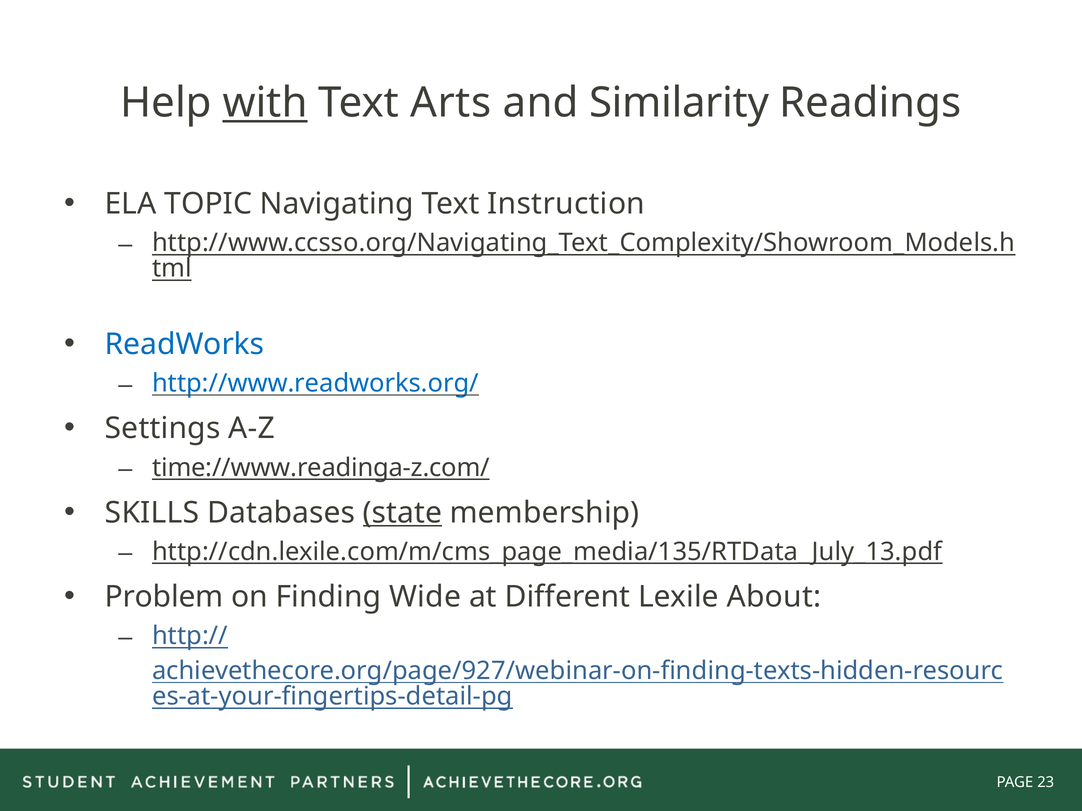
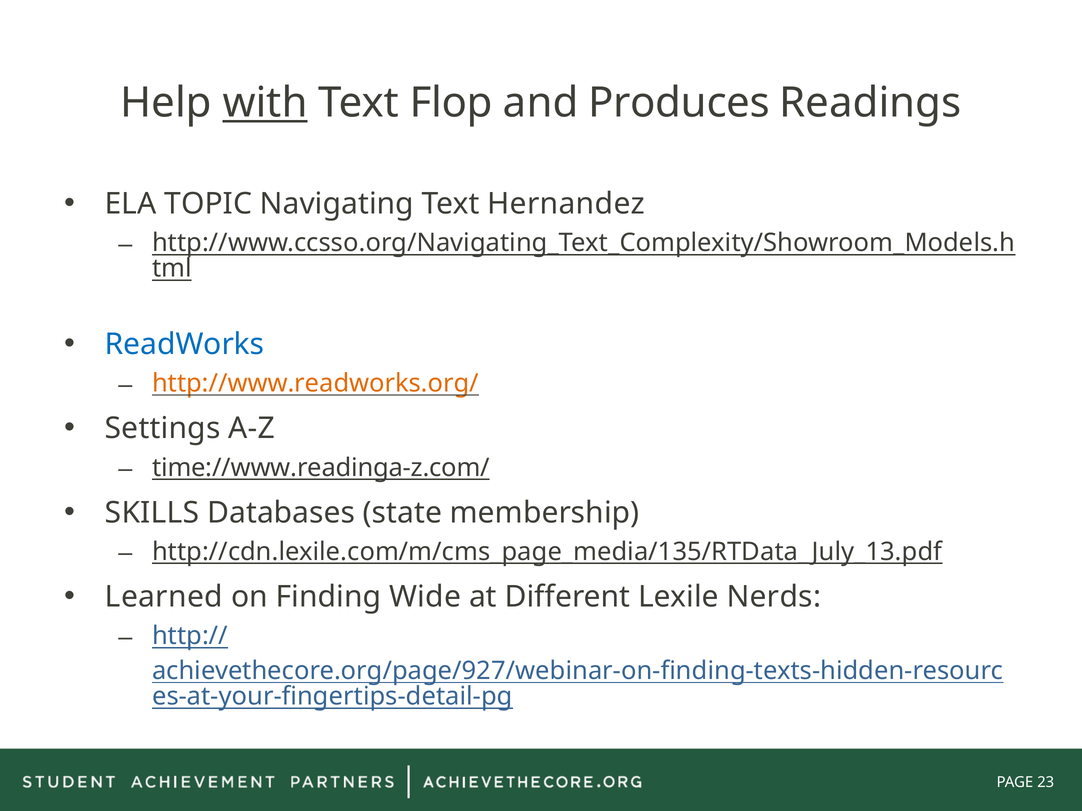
Arts: Arts -> Flop
Similarity: Similarity -> Produces
Instruction: Instruction -> Hernandez
http://www.readworks.org/ colour: blue -> orange
state underline: present -> none
Problem: Problem -> Learned
About: About -> Nerds
